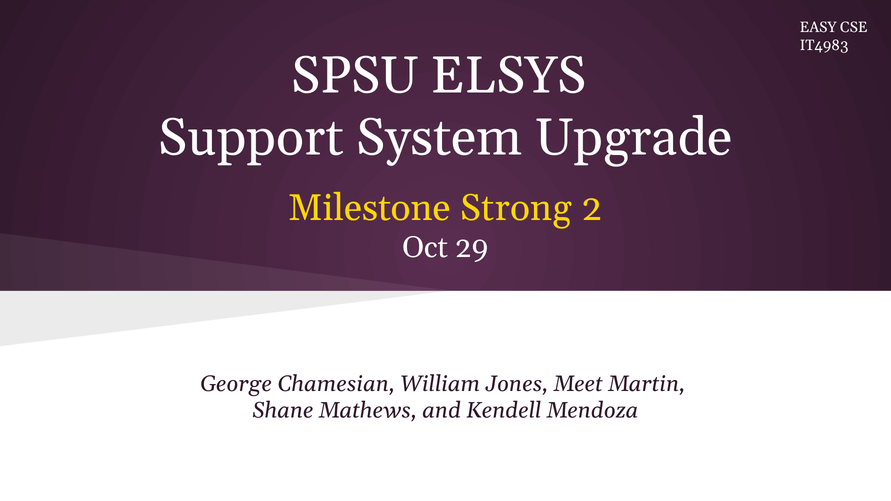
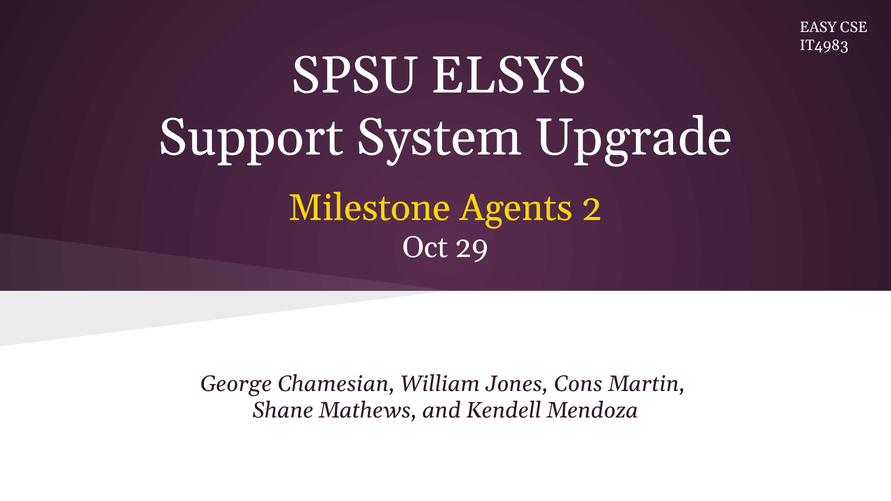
Strong: Strong -> Agents
Meet: Meet -> Cons
